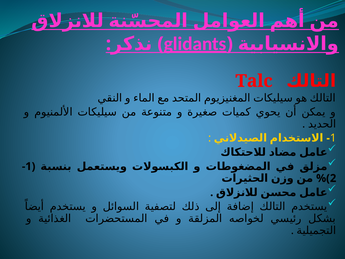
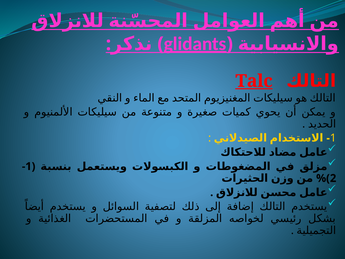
Talc underline: none -> present
